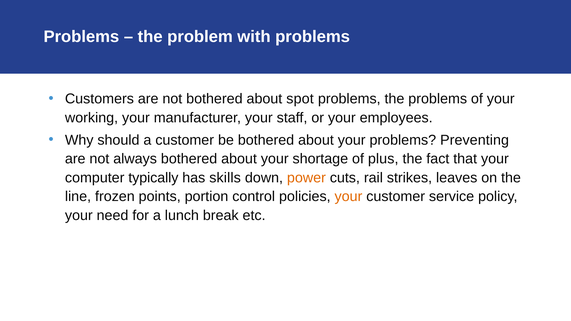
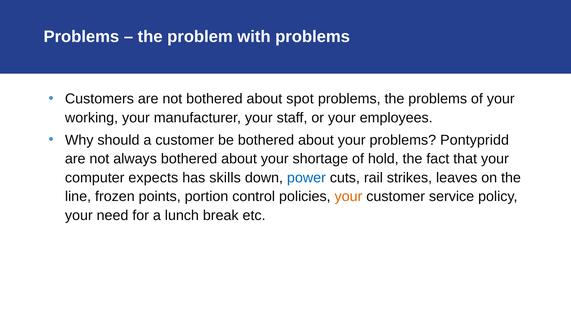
Preventing: Preventing -> Pontypridd
plus: plus -> hold
typically: typically -> expects
power colour: orange -> blue
